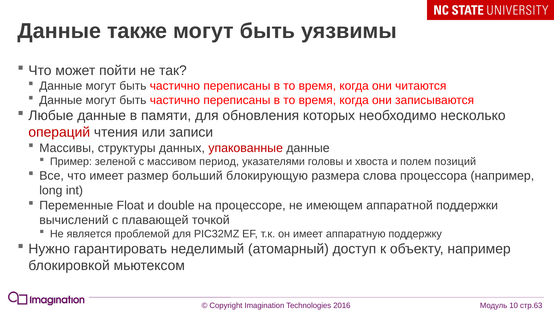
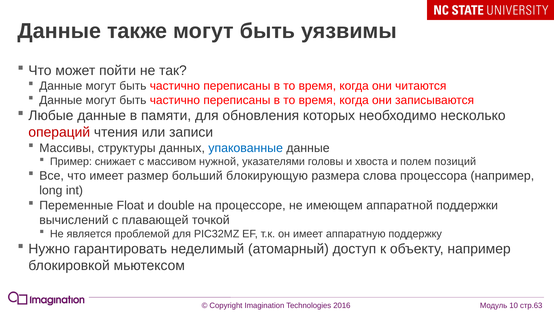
упакованные colour: red -> blue
зеленой: зеленой -> снижает
период: период -> нужной
